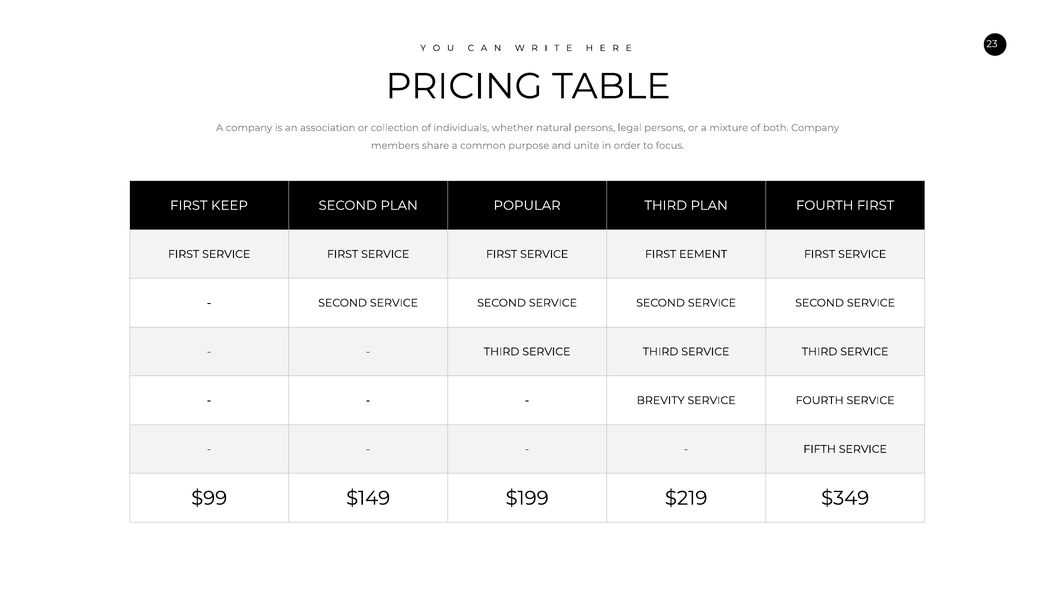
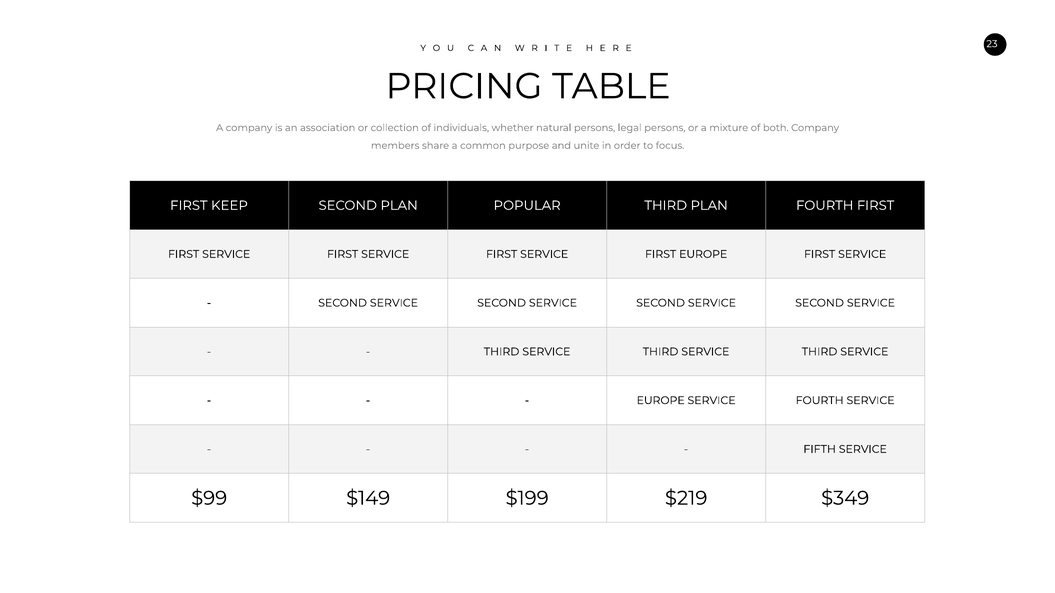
FIRST EEMENT: EEMENT -> EUROPE
BREVITY at (661, 401): BREVITY -> EUROPE
